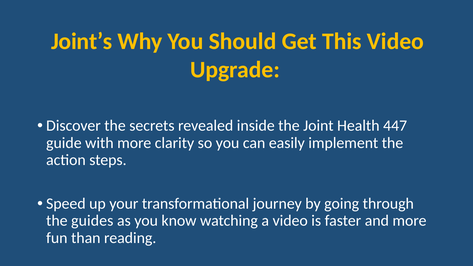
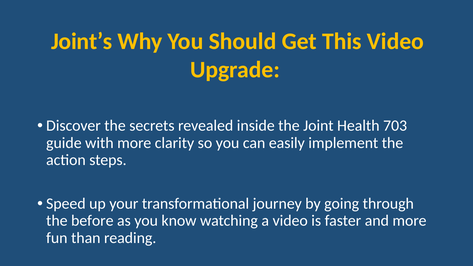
447: 447 -> 703
guides: guides -> before
